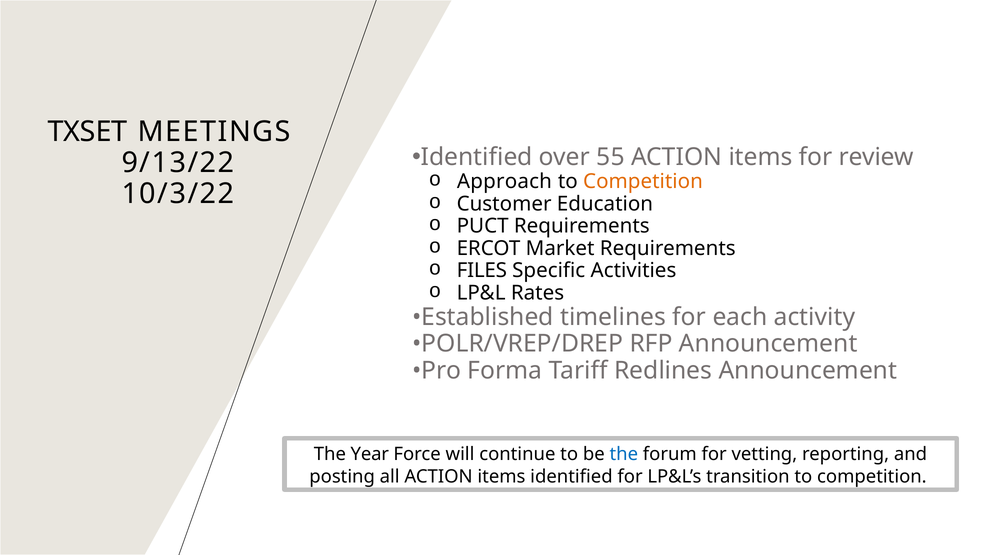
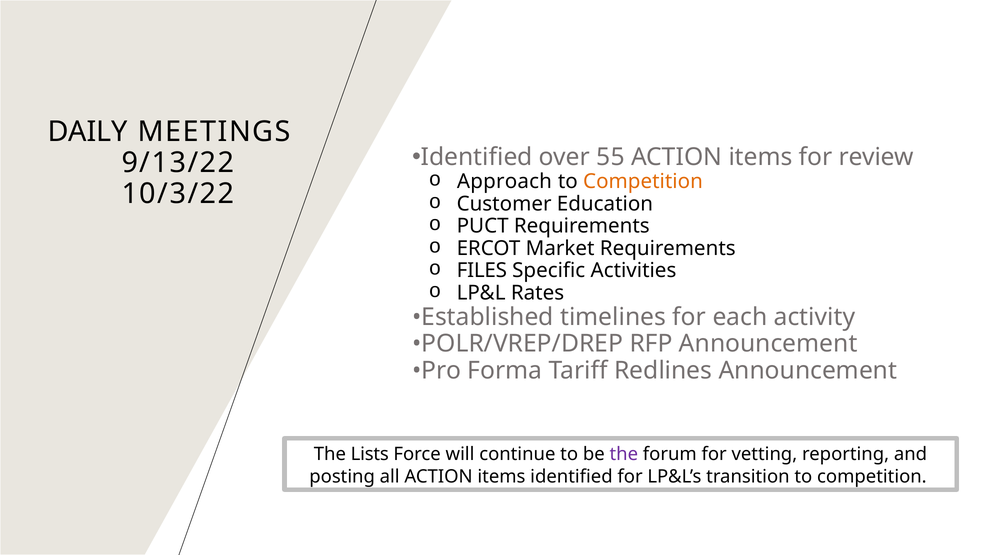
TXSET: TXSET -> DAILY
Year: Year -> Lists
the at (624, 454) colour: blue -> purple
